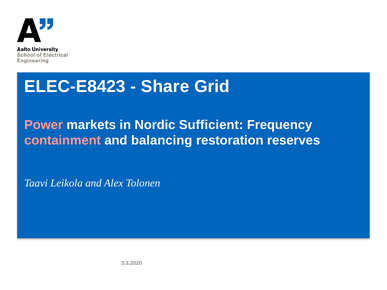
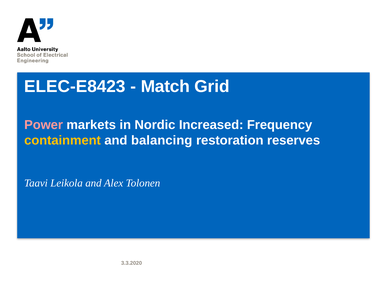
Share: Share -> Match
Sufficient: Sufficient -> Increased
containment colour: pink -> yellow
